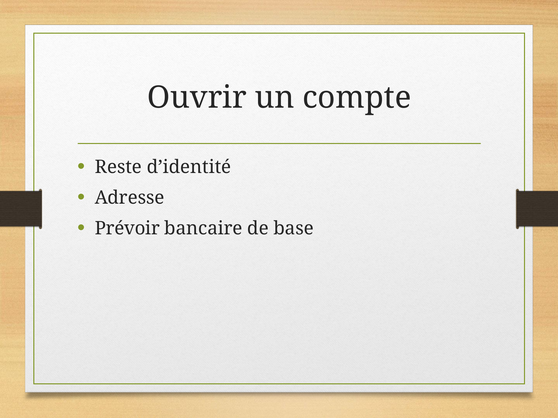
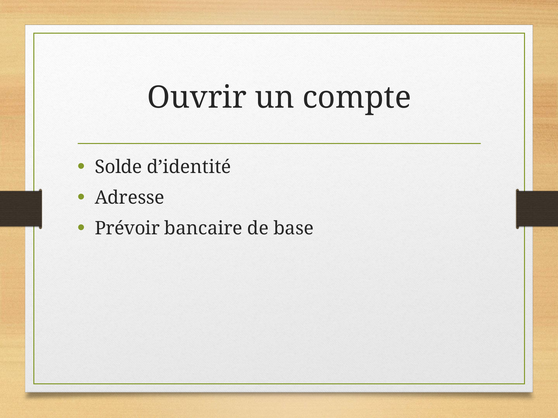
Reste: Reste -> Solde
